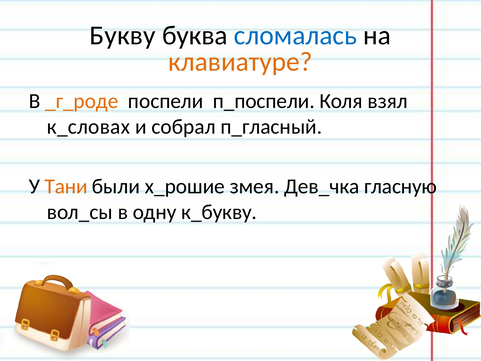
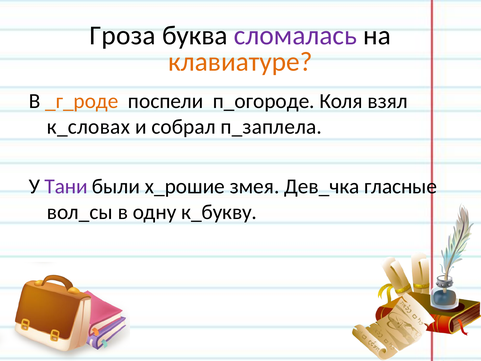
Букву: Букву -> Гроза
сломалась colour: blue -> purple
п_поспели: п_поспели -> п_огороде
п_гласный: п_гласный -> п_заплела
Тани colour: orange -> purple
гласную: гласную -> гласные
